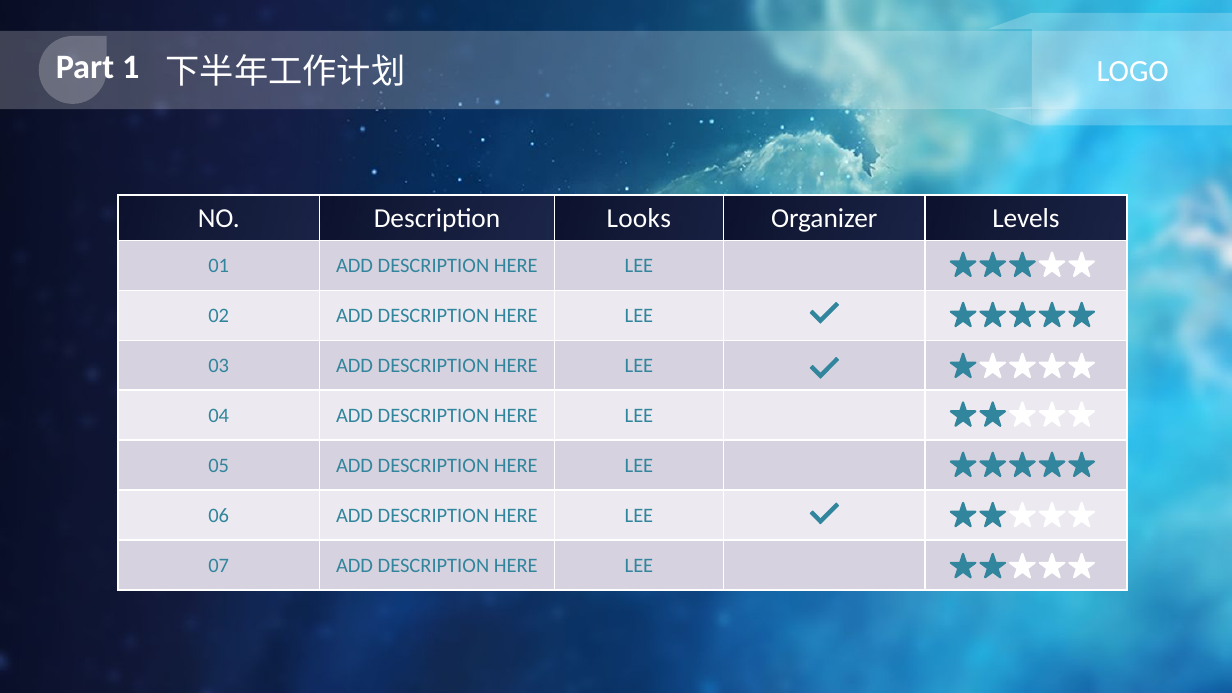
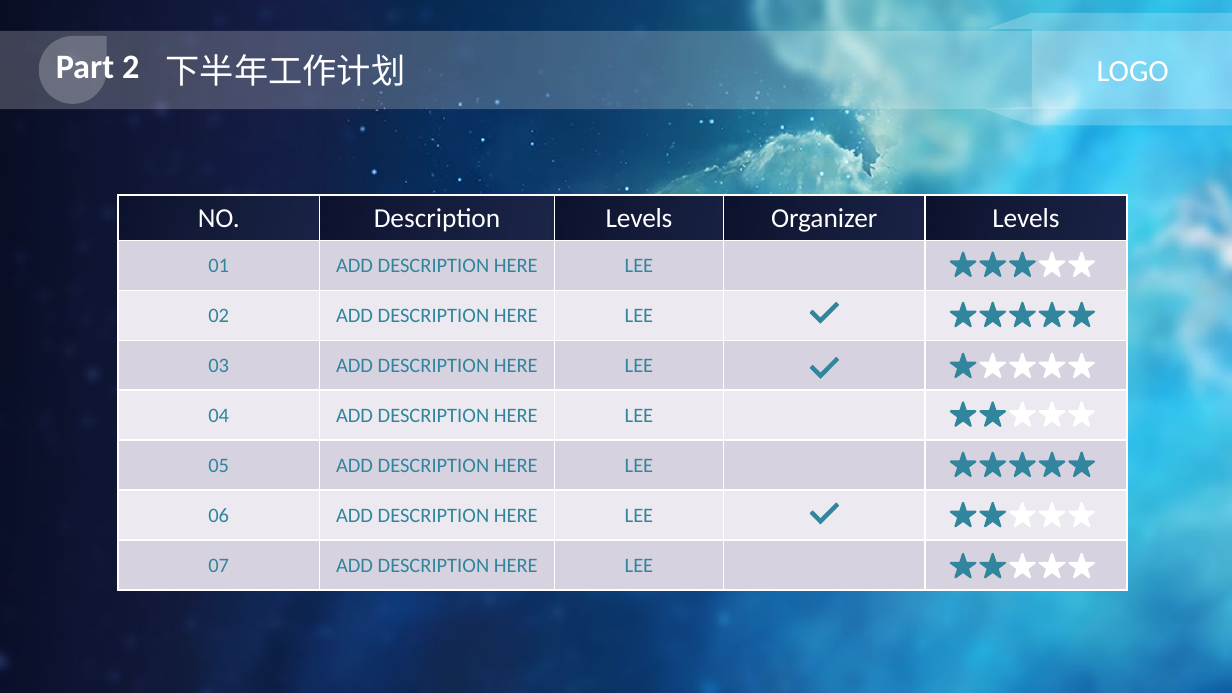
1: 1 -> 2
Description Looks: Looks -> Levels
